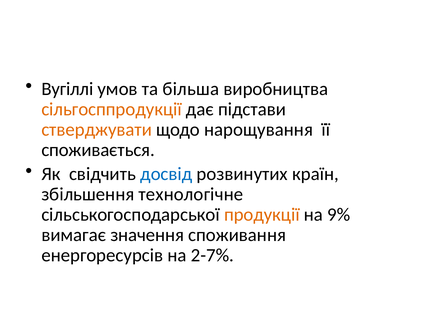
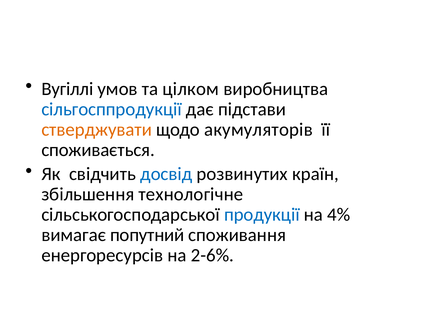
більша: більша -> цілком
сільгосппродукції colour: orange -> blue
нарощування: нарощування -> акумуляторів
продукції colour: orange -> blue
9%: 9% -> 4%
значення: значення -> попутний
2-7%: 2-7% -> 2-6%
